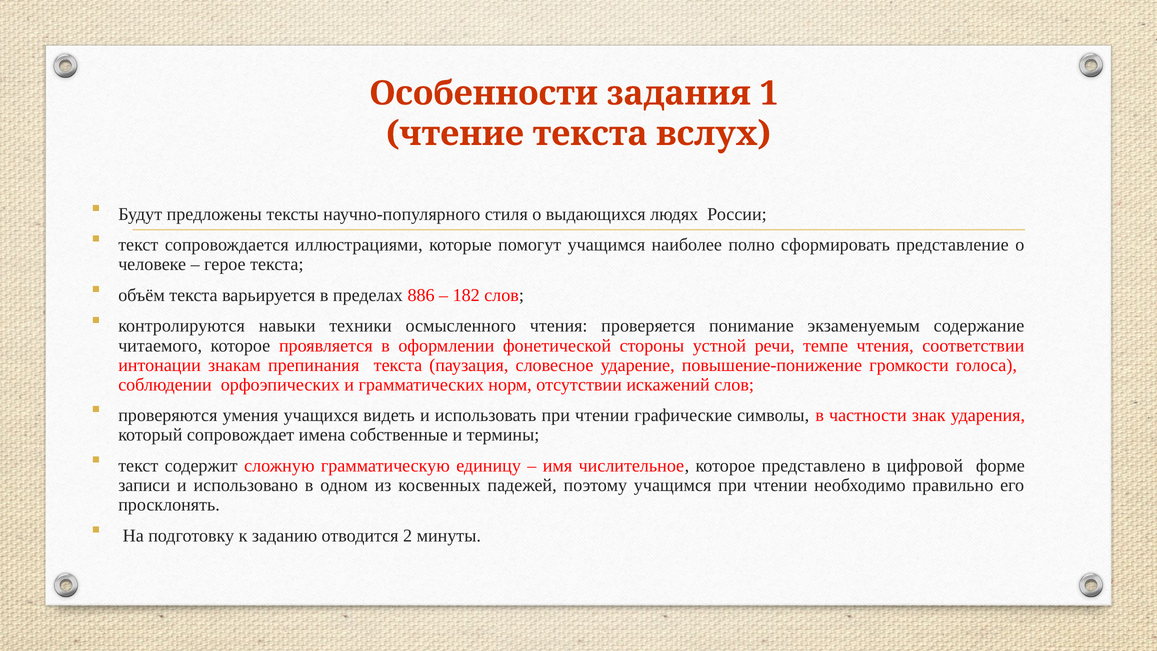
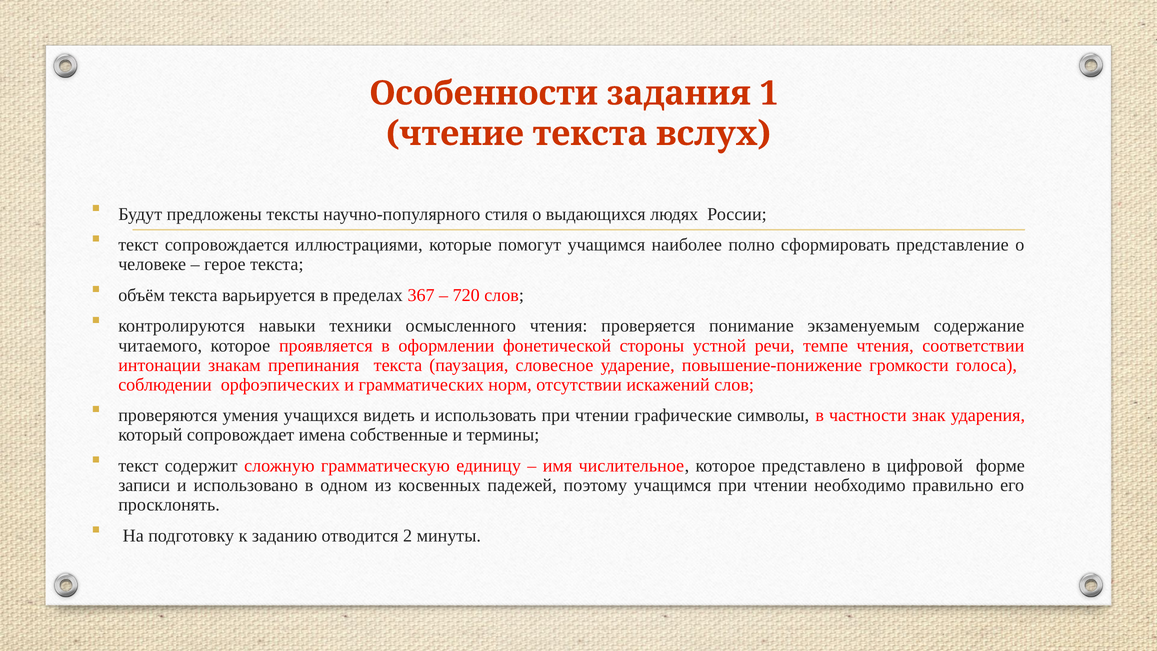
886: 886 -> 367
182: 182 -> 720
